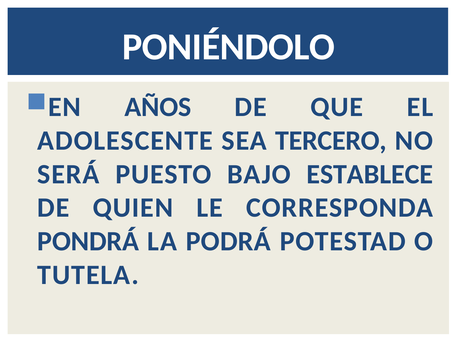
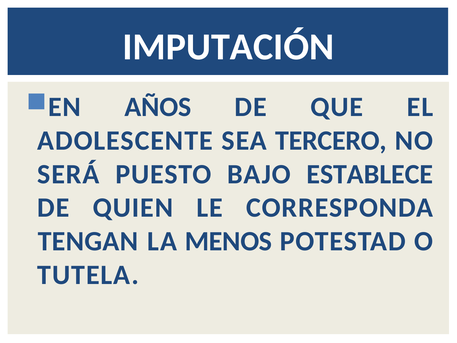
PONIÉNDOLO: PONIÉNDOLO -> IMPUTACIÓN
PONDRÁ: PONDRÁ -> TENGAN
PODRÁ: PODRÁ -> MENOS
